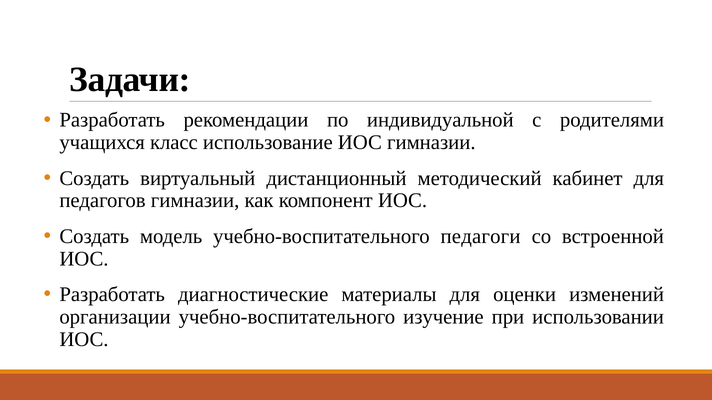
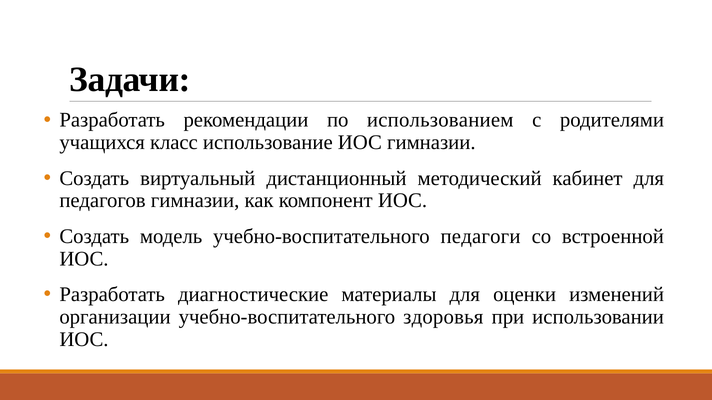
индивидуальной: индивидуальной -> использованием
изучение: изучение -> здоровья
